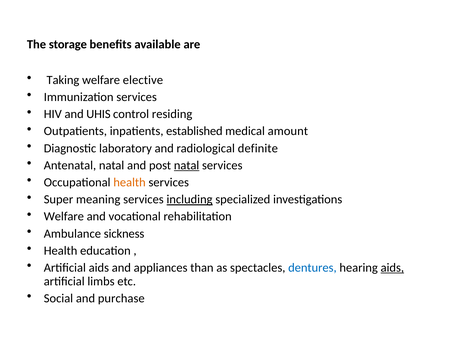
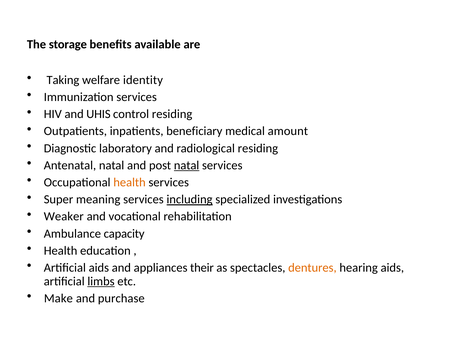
elective: elective -> identity
established: established -> beneficiary
radiological definite: definite -> residing
Welfare at (64, 216): Welfare -> Weaker
sickness: sickness -> capacity
than: than -> their
dentures colour: blue -> orange
aids at (392, 268) underline: present -> none
limbs underline: none -> present
Social: Social -> Make
